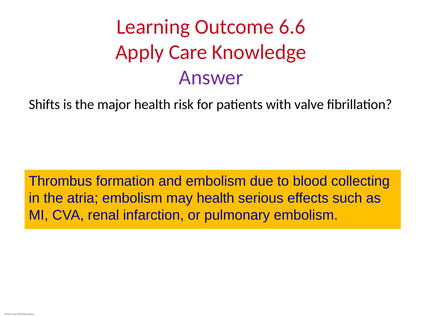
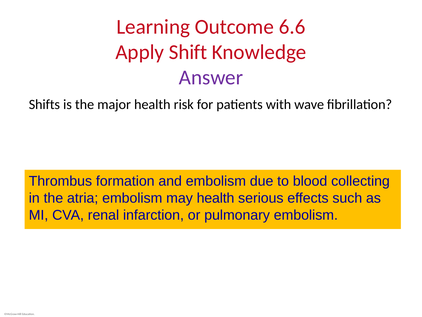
Care: Care -> Shift
valve: valve -> wave
